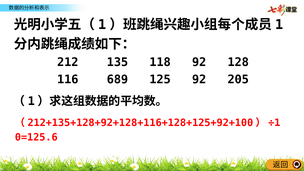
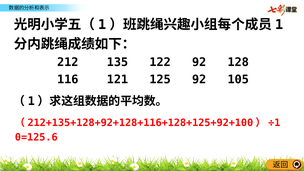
118: 118 -> 122
689: 689 -> 121
205: 205 -> 105
